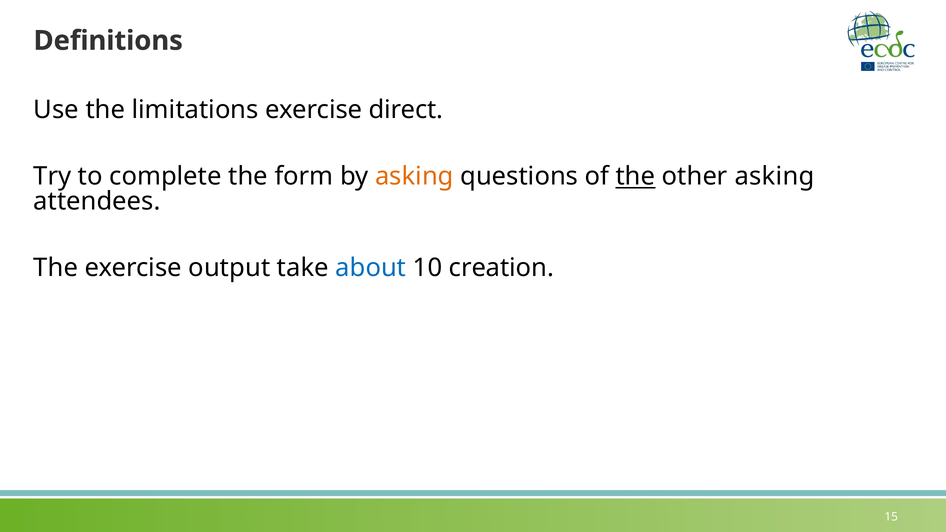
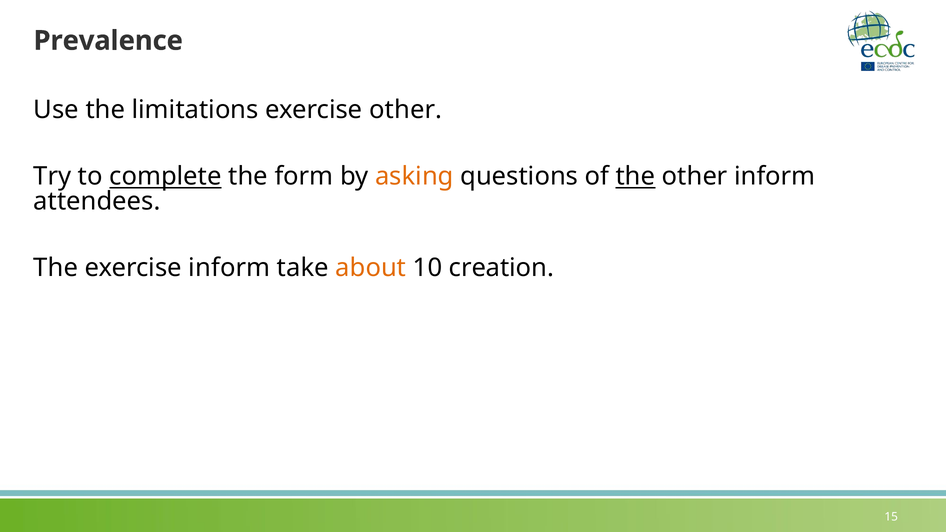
Definitions: Definitions -> Prevalence
exercise direct: direct -> other
complete underline: none -> present
other asking: asking -> inform
exercise output: output -> inform
about colour: blue -> orange
